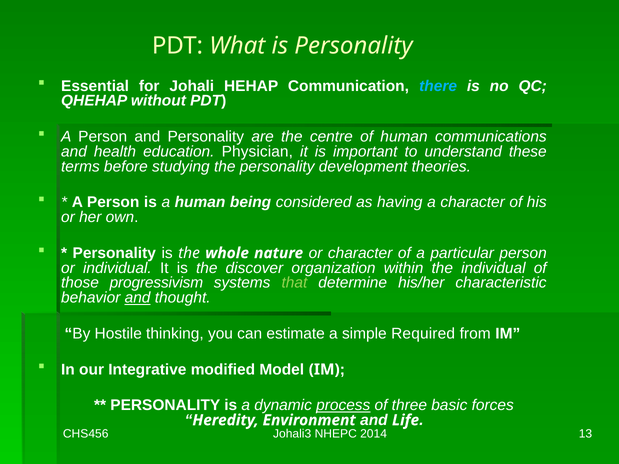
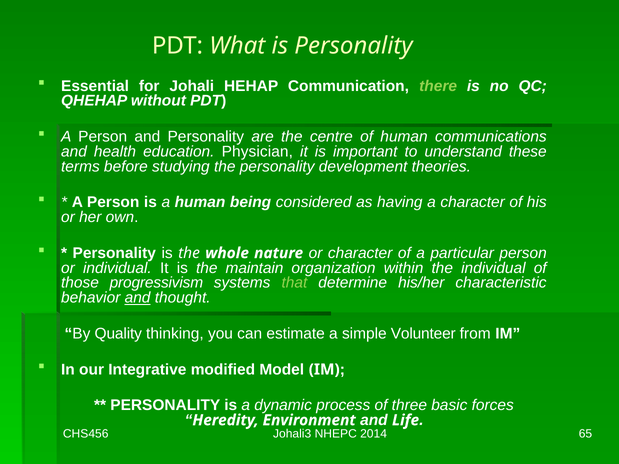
there colour: light blue -> light green
discover: discover -> maintain
Hostile: Hostile -> Quality
Required: Required -> Volunteer
process underline: present -> none
13: 13 -> 65
